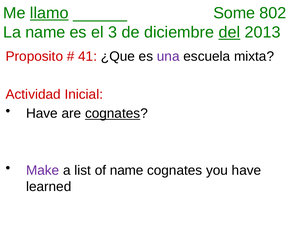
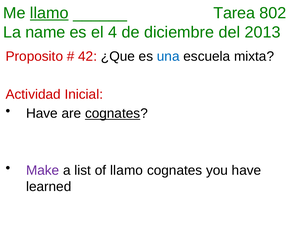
Some: Some -> Tarea
3: 3 -> 4
del underline: present -> none
41: 41 -> 42
una colour: purple -> blue
of name: name -> llamo
